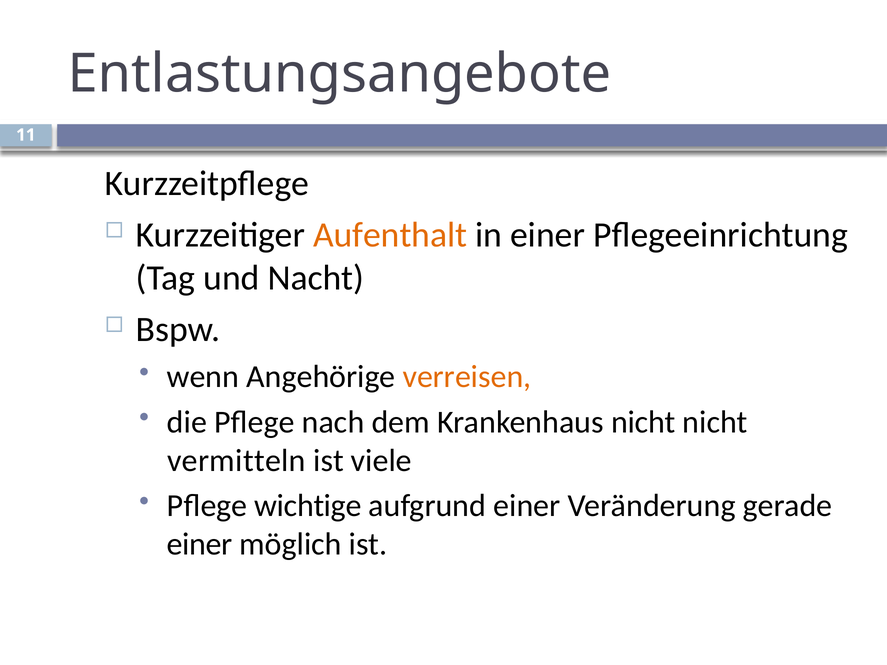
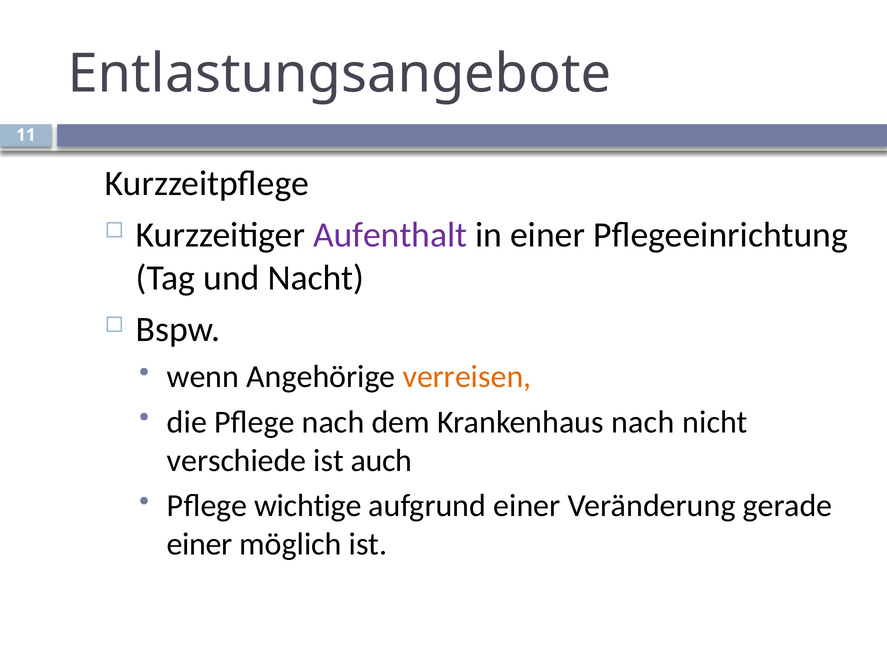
Aufenthalt colour: orange -> purple
Krankenhaus nicht: nicht -> nach
vermitteln: vermitteln -> verschiede
viele: viele -> auch
